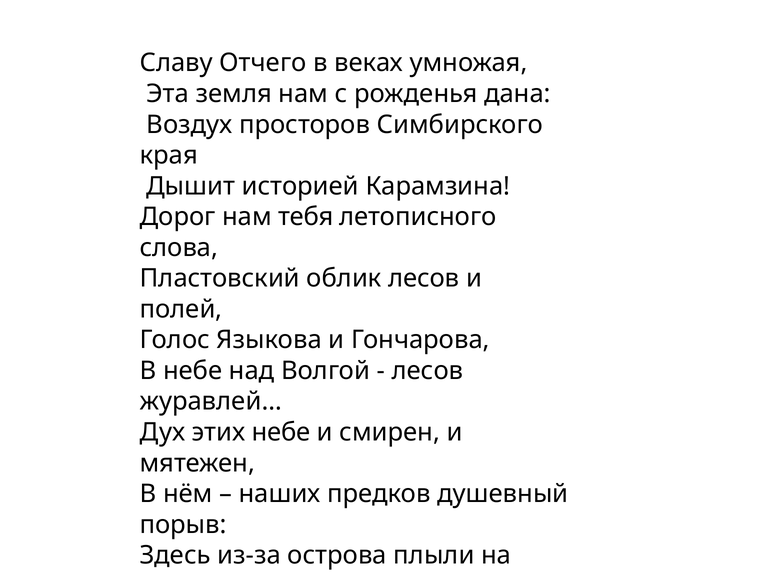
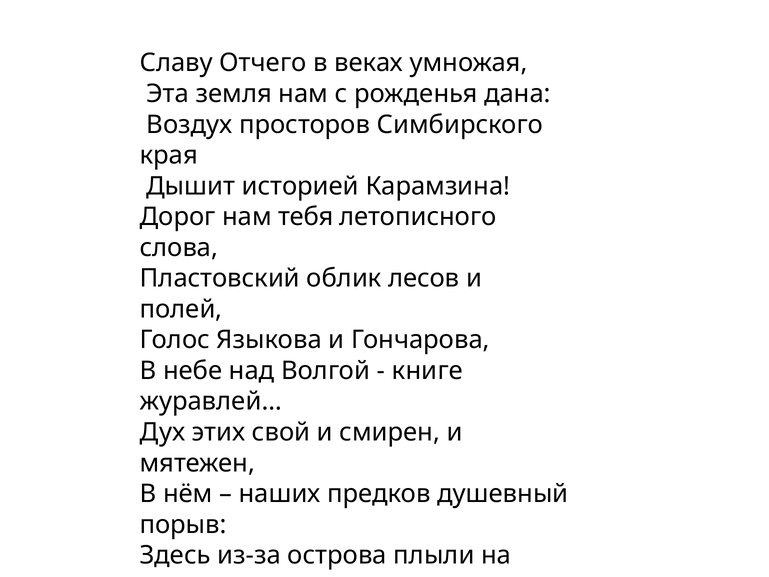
лесов at (427, 371): лесов -> книге
этих небе: небе -> свой
